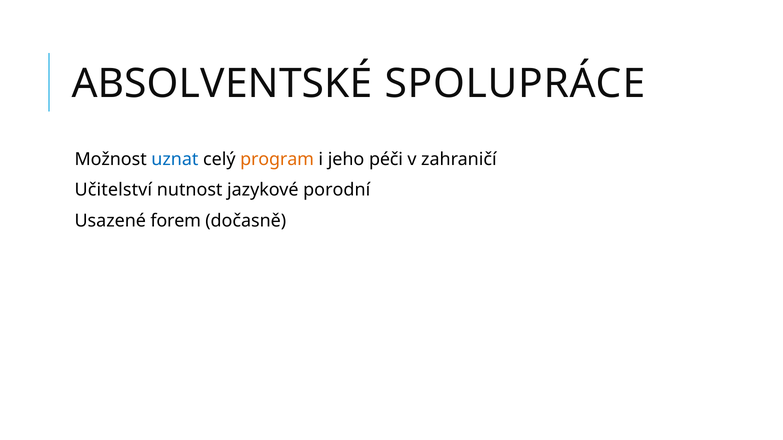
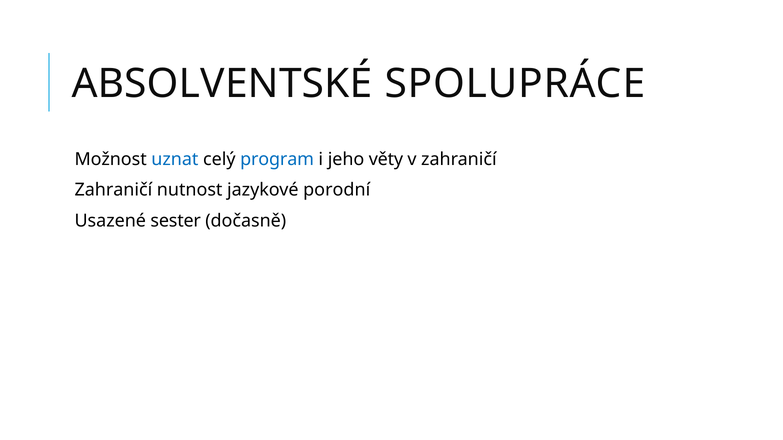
program colour: orange -> blue
péči: péči -> věty
Učitelství at (113, 190): Učitelství -> Zahraničí
forem: forem -> sester
